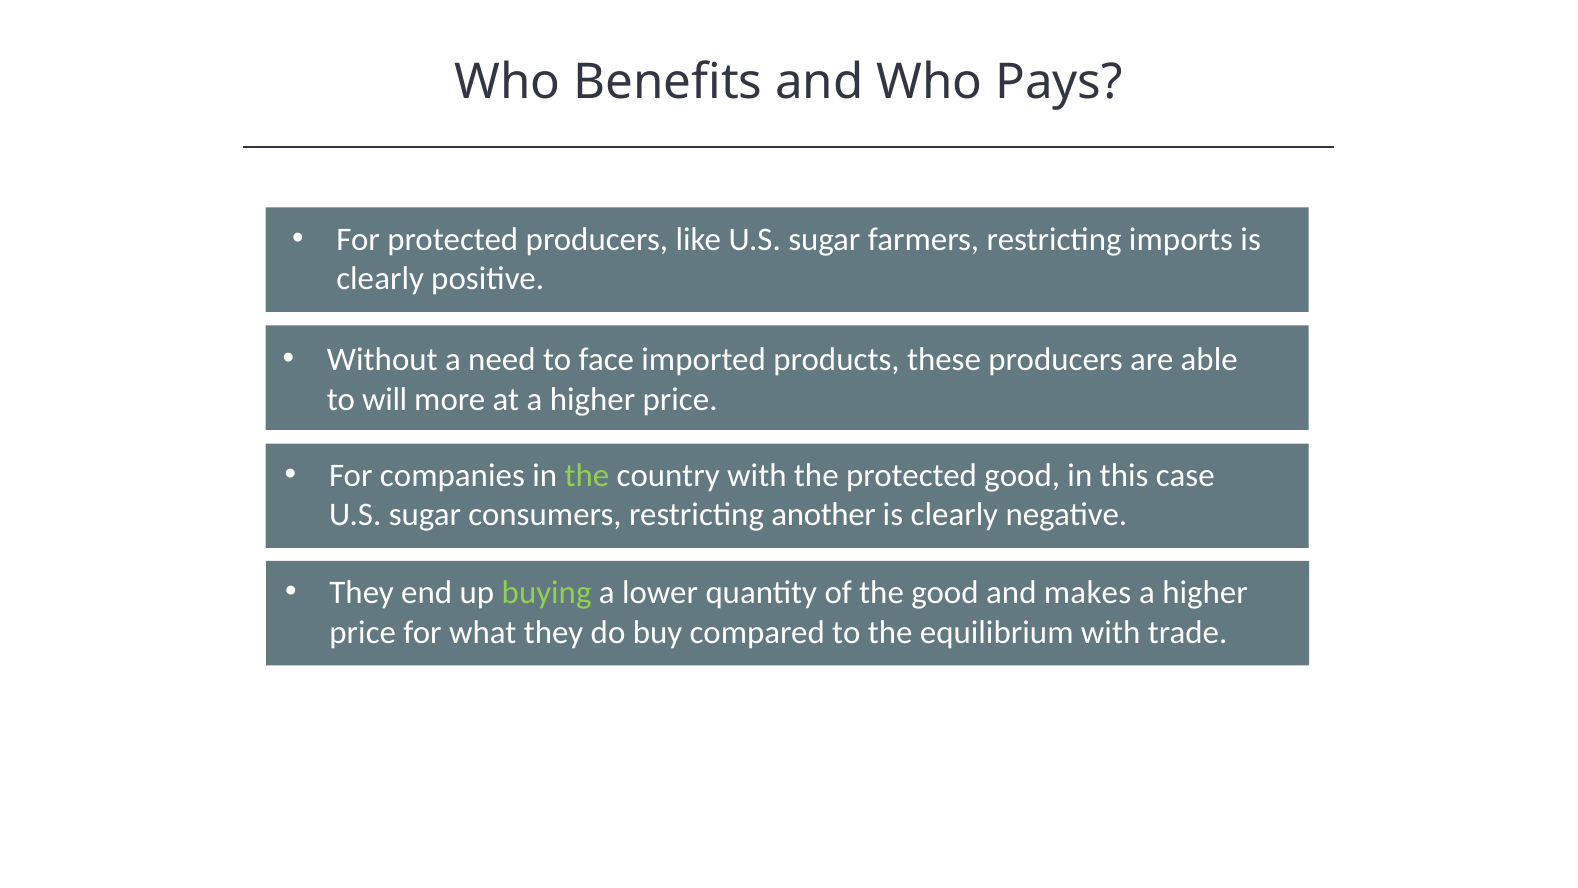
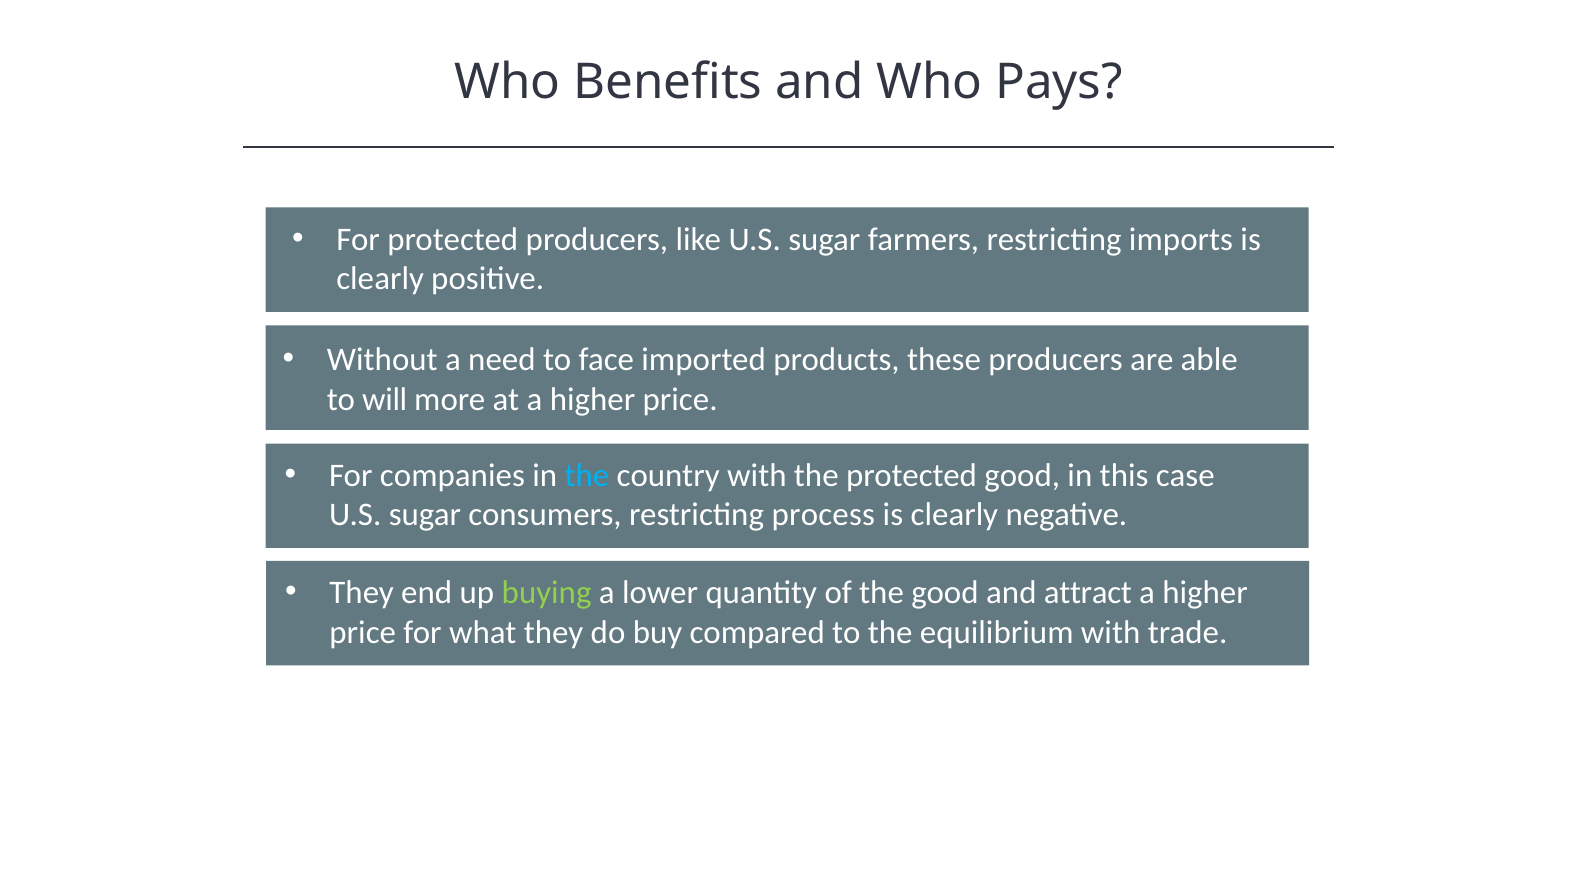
the at (587, 475) colour: light green -> light blue
another: another -> process
makes: makes -> attract
